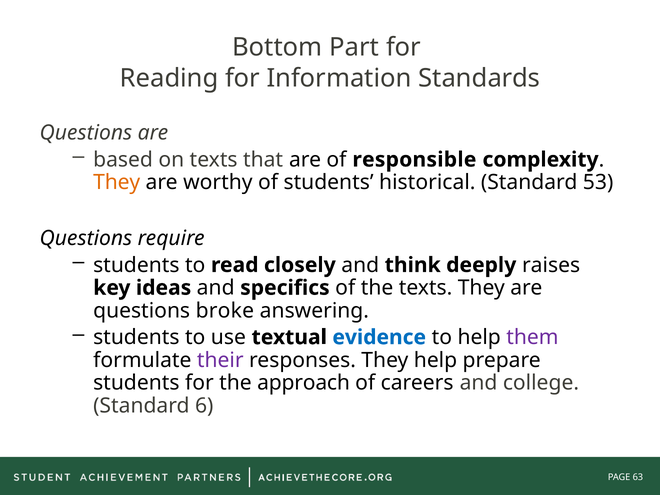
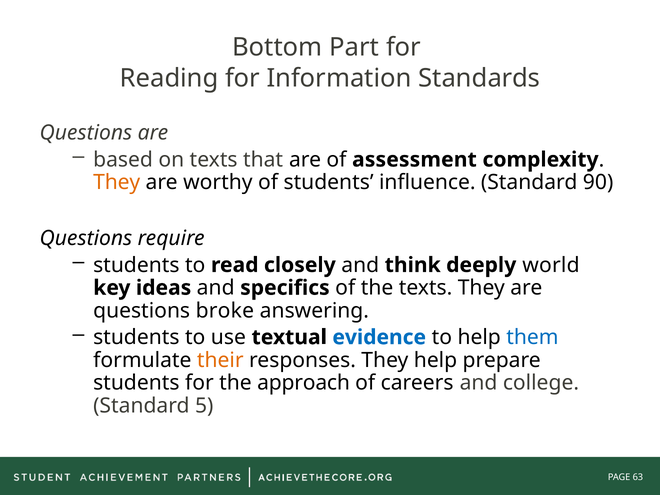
responsible: responsible -> assessment
historical: historical -> influence
53: 53 -> 90
raises: raises -> world
them colour: purple -> blue
their colour: purple -> orange
6: 6 -> 5
